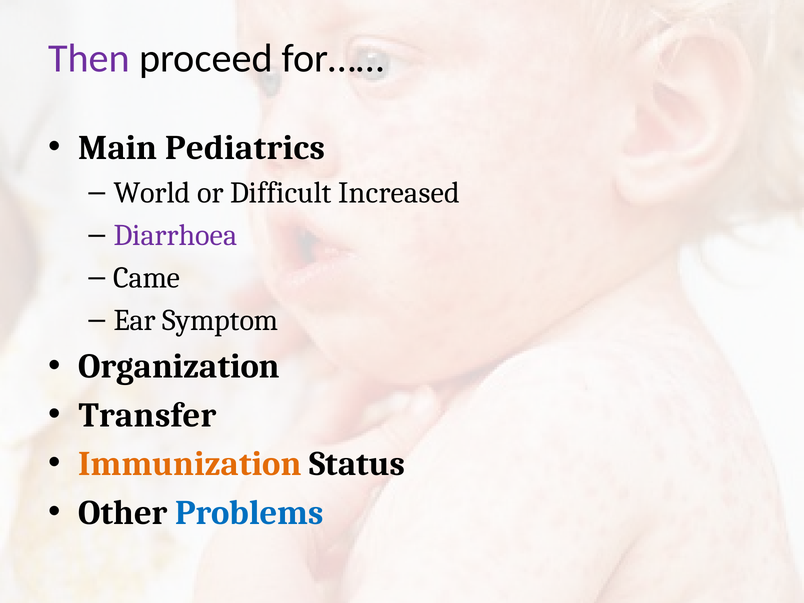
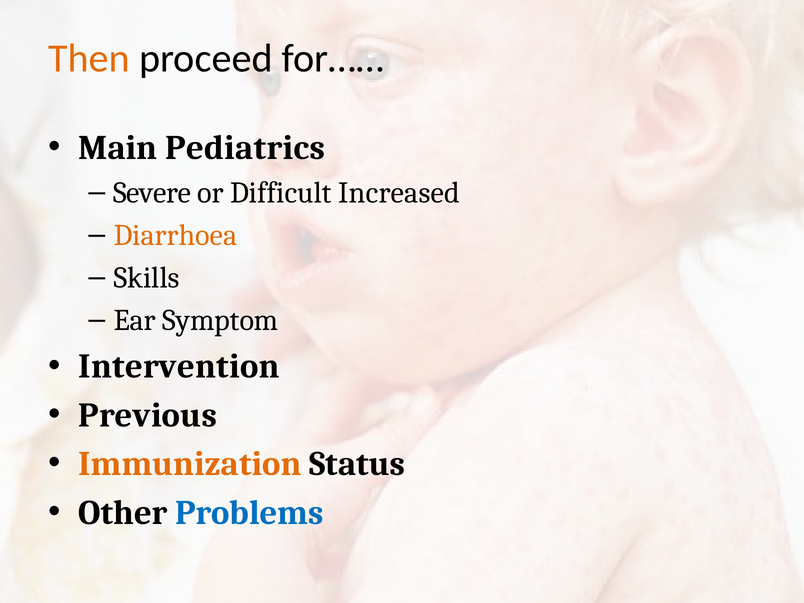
Then colour: purple -> orange
World: World -> Severe
Diarrhoea colour: purple -> orange
Came: Came -> Skills
Organization: Organization -> Intervention
Transfer: Transfer -> Previous
